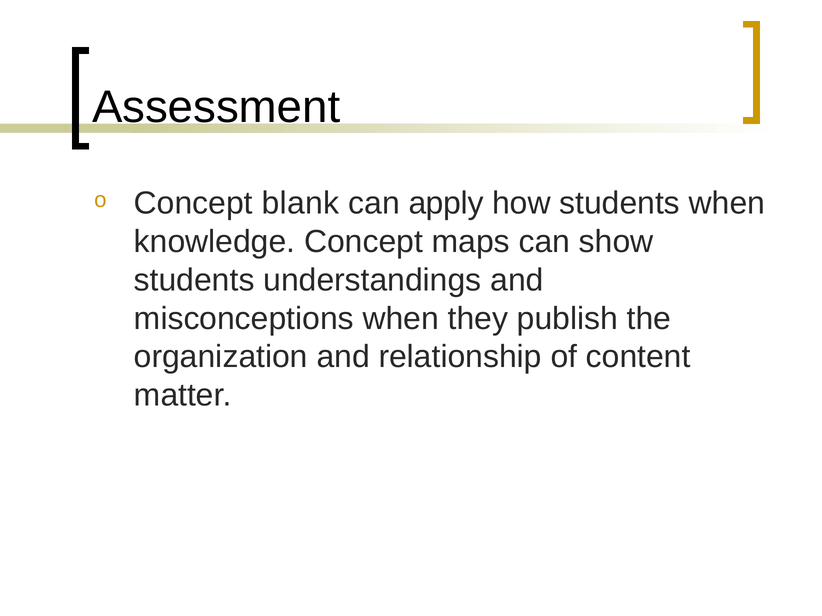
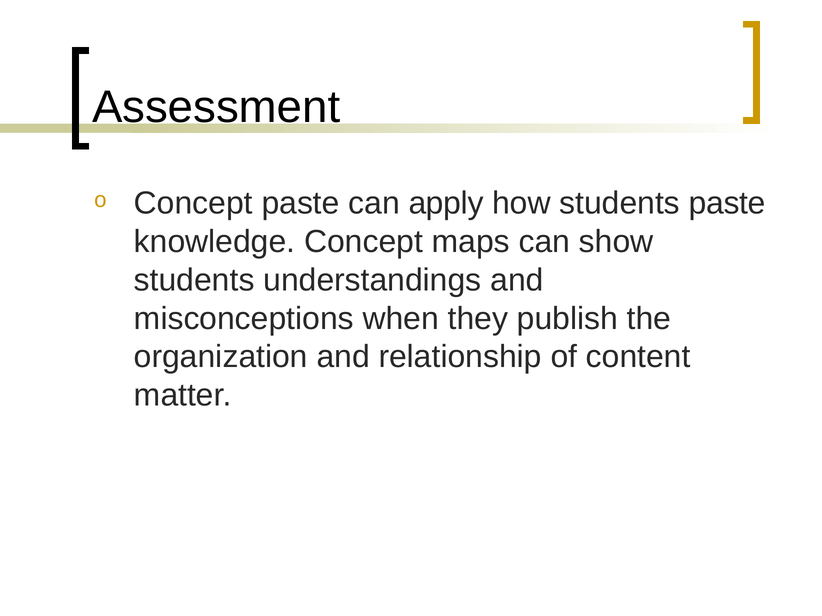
Concept blank: blank -> paste
students when: when -> paste
